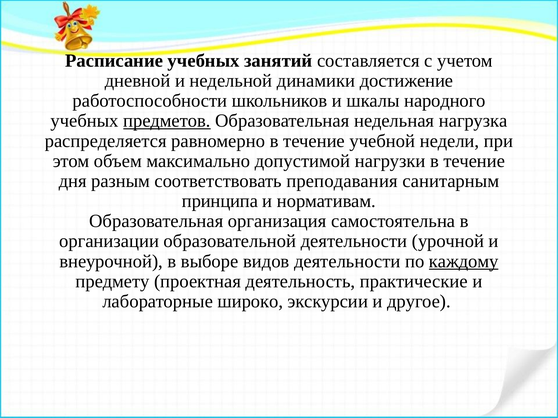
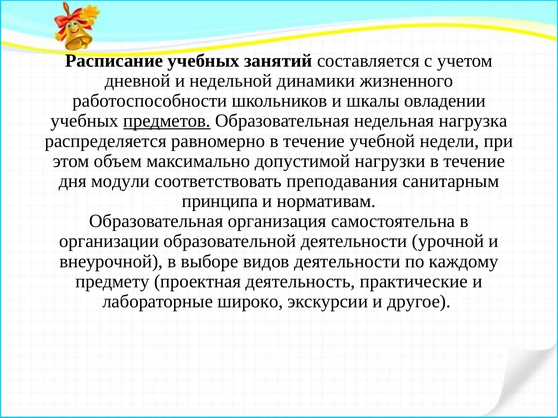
достижение: достижение -> жизненного
народного: народного -> овладении
разным: разным -> модули
каждому underline: present -> none
